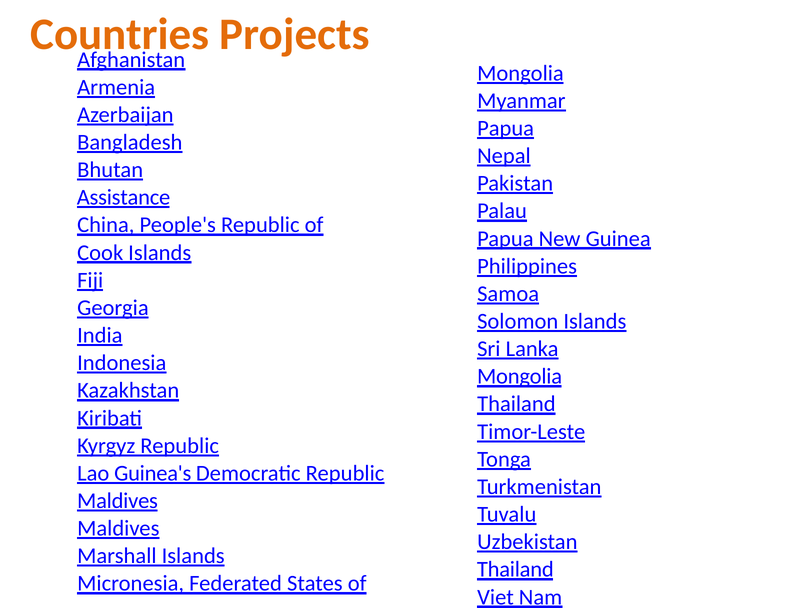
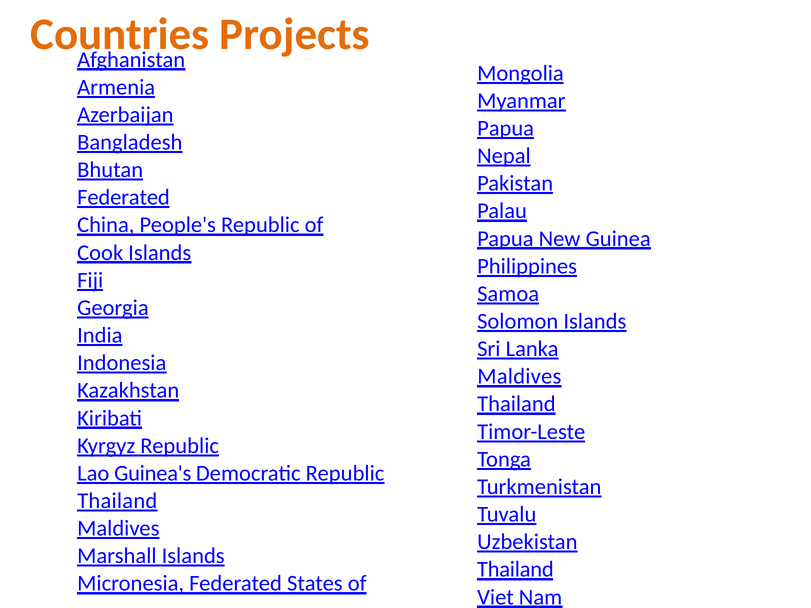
Assistance at (124, 198): Assistance -> Federated
Mongolia at (520, 377): Mongolia -> Maldives
Maldives at (118, 501): Maldives -> Thailand
